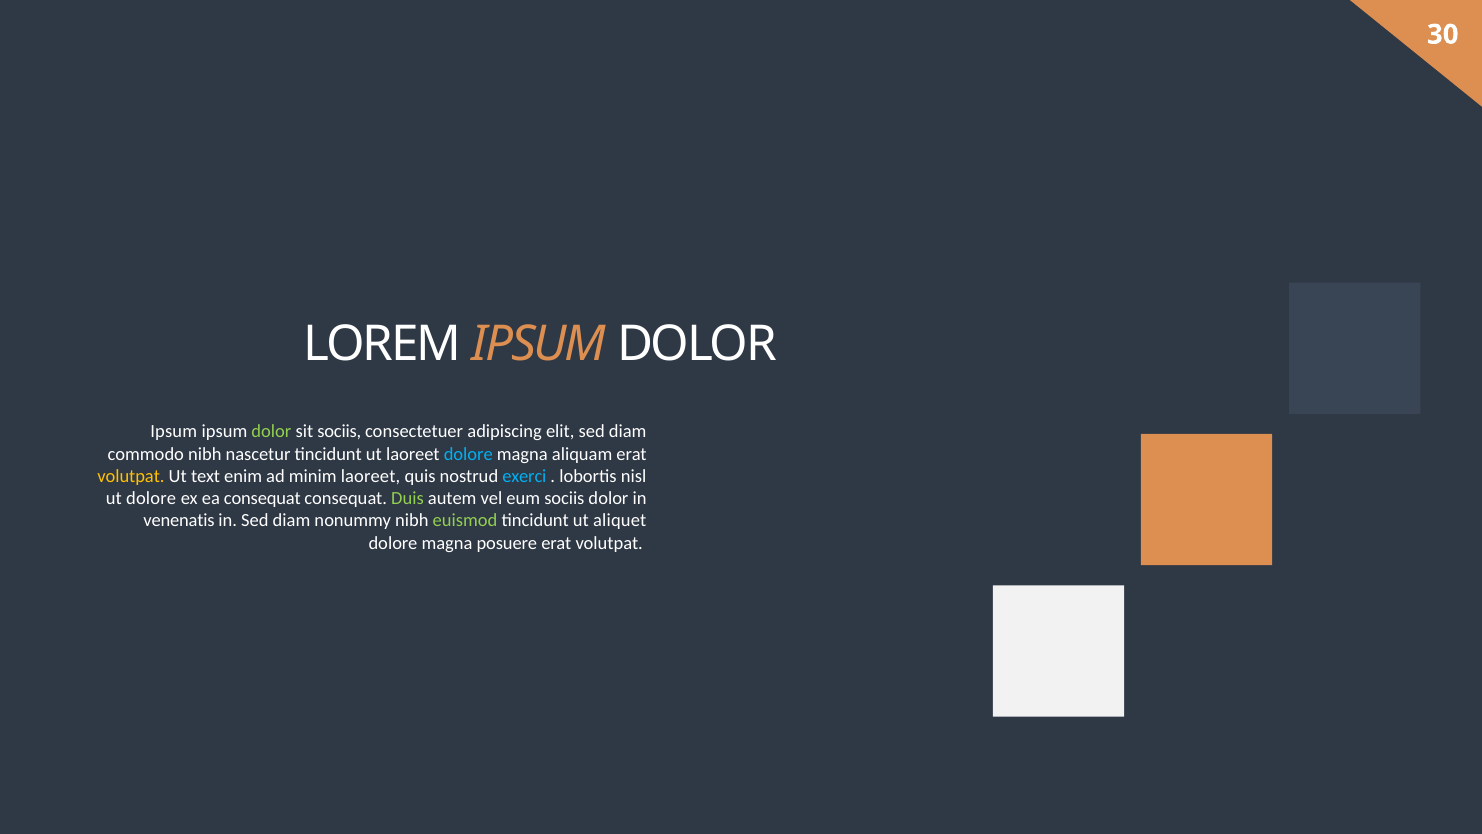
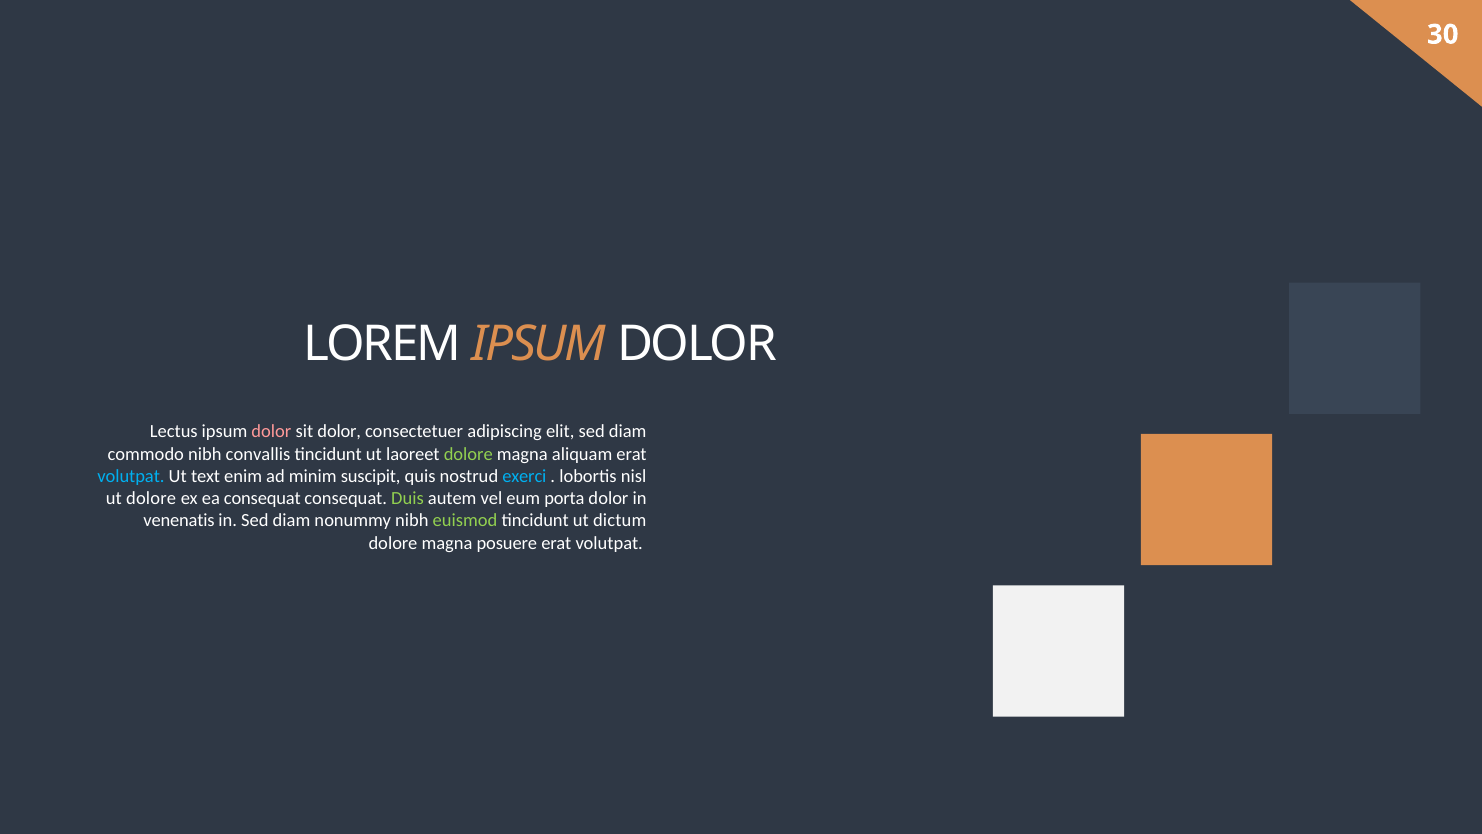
Ipsum at (174, 432): Ipsum -> Lectus
dolor at (271, 432) colour: light green -> pink
sit sociis: sociis -> dolor
nascetur: nascetur -> convallis
dolore at (468, 454) colour: light blue -> light green
volutpat at (131, 476) colour: yellow -> light blue
minim laoreet: laoreet -> suscipit
eum sociis: sociis -> porta
aliquet: aliquet -> dictum
